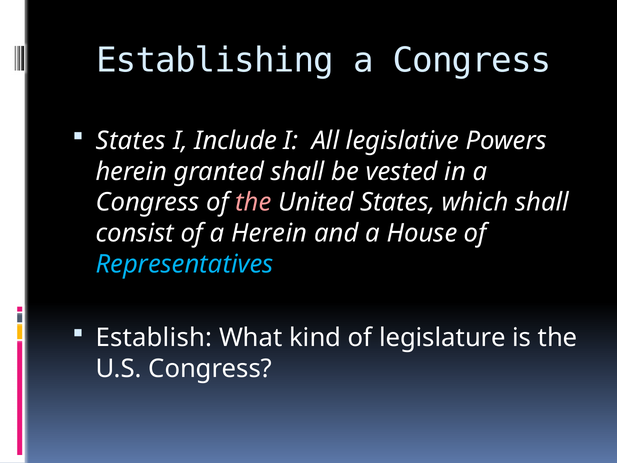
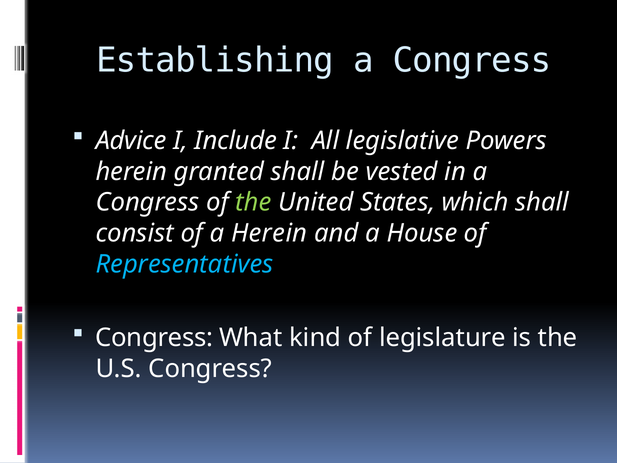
States at (131, 141): States -> Advice
the at (254, 202) colour: pink -> light green
Establish at (154, 338): Establish -> Congress
